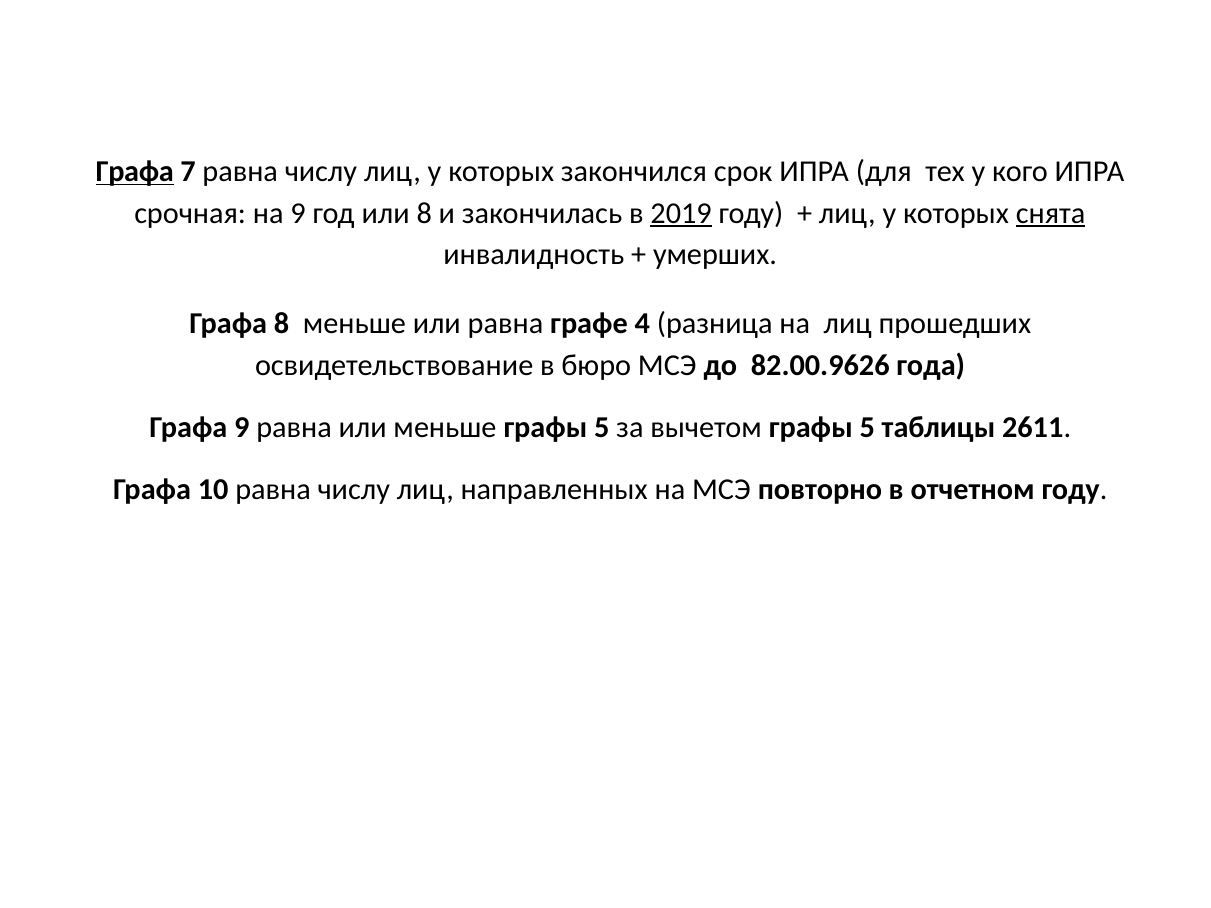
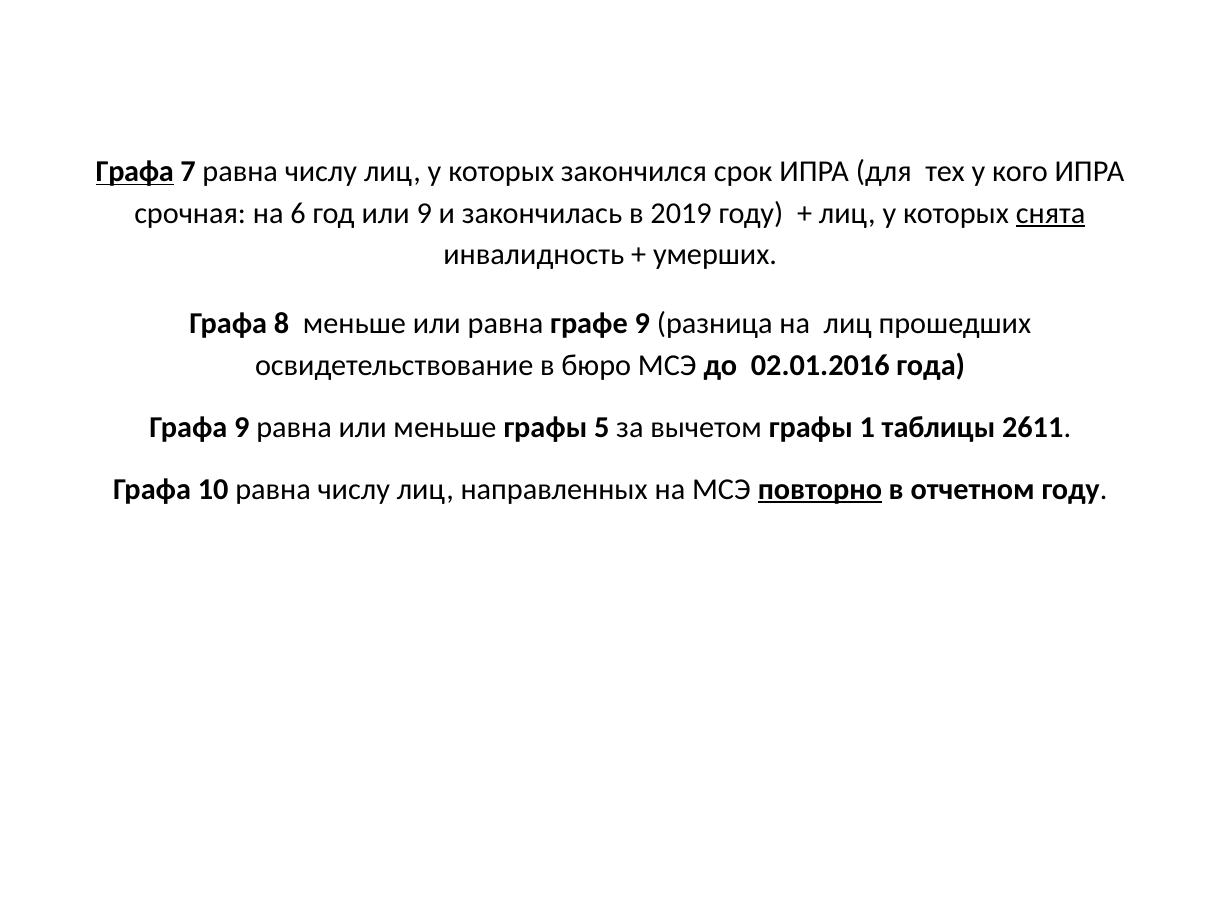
на 9: 9 -> 6
или 8: 8 -> 9
2019 underline: present -> none
графе 4: 4 -> 9
82.00.9626: 82.00.9626 -> 02.01.2016
вычетом графы 5: 5 -> 1
повторно underline: none -> present
